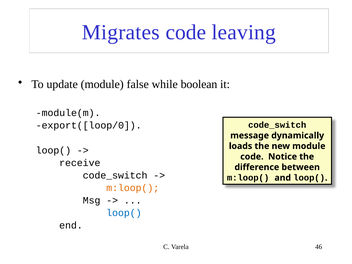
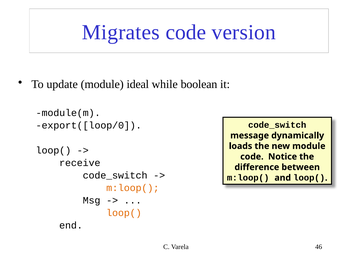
leaving: leaving -> version
false: false -> ideal
loop( at (124, 213) colour: blue -> orange
